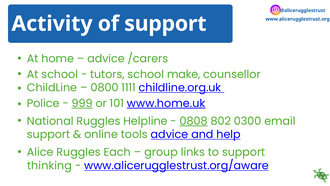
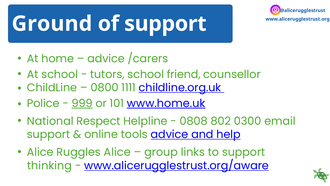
Activity: Activity -> Ground
make: make -> friend
National Ruggles: Ruggles -> Respect
0808 underline: present -> none
Ruggles Each: Each -> Alice
